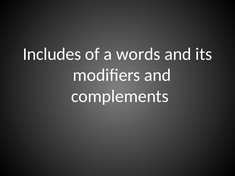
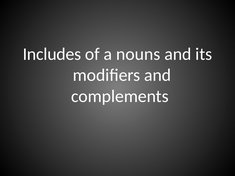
words: words -> nouns
